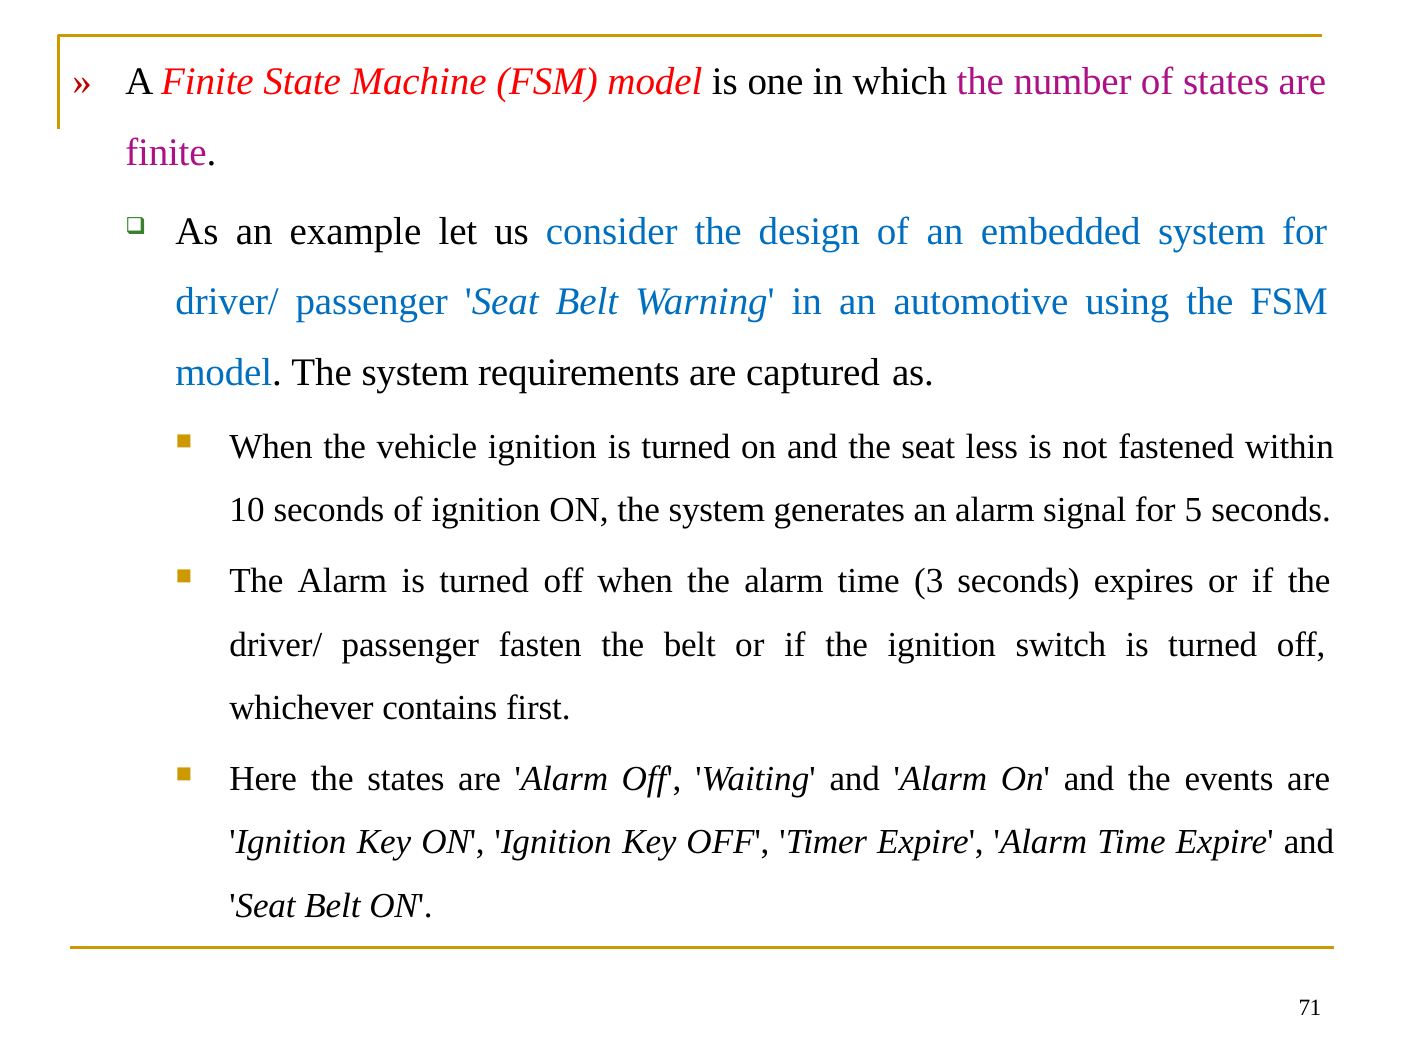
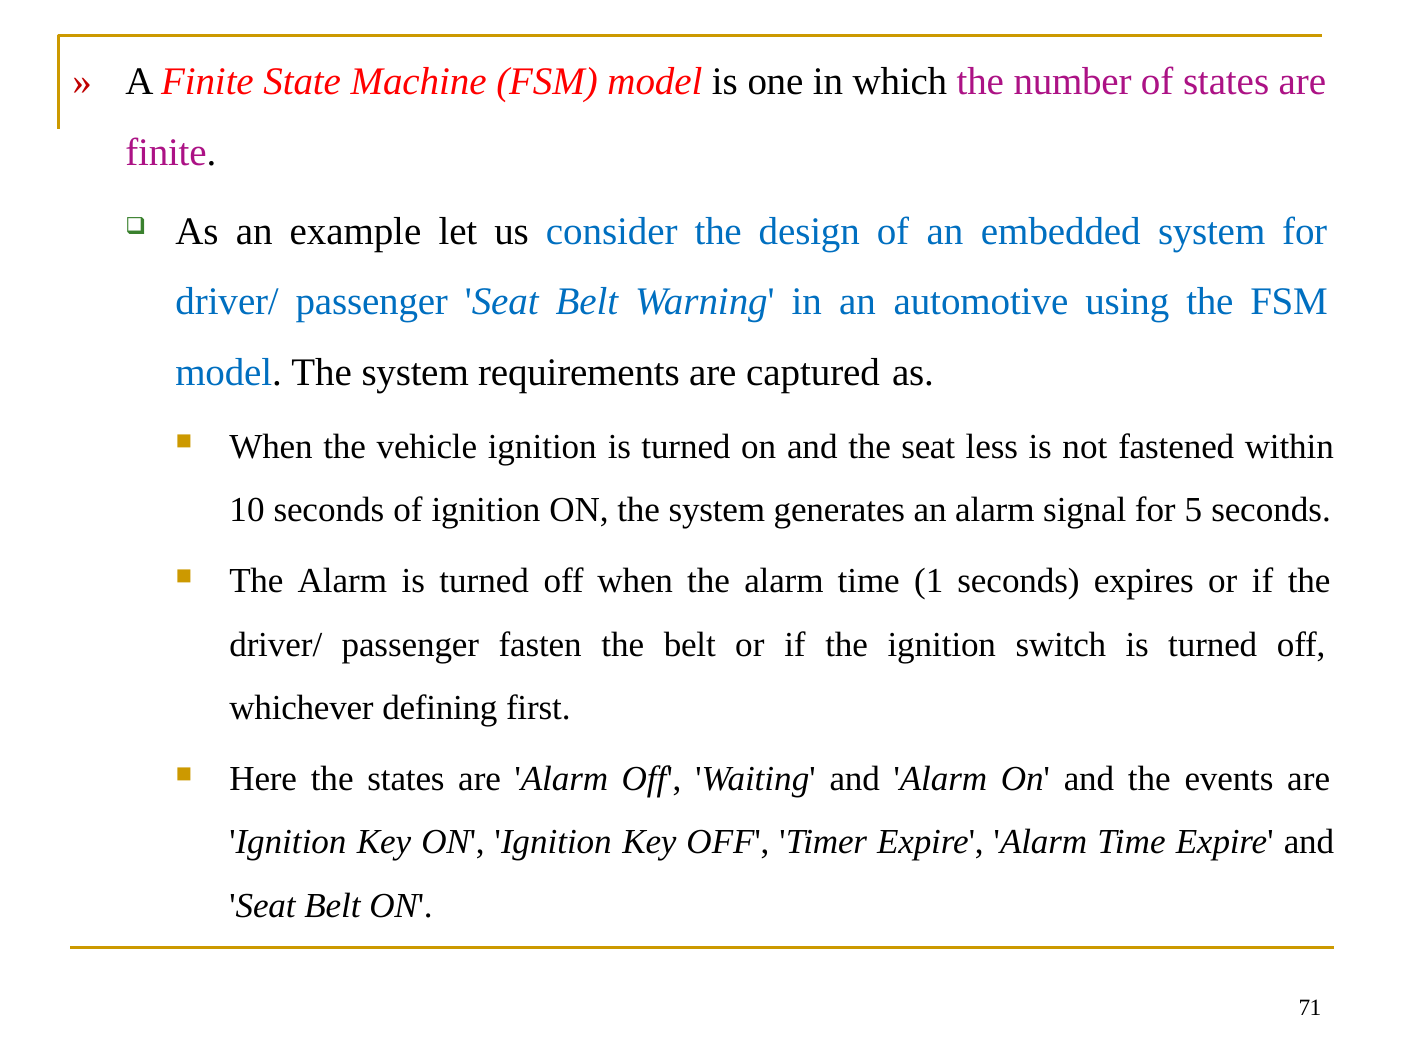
3: 3 -> 1
contains: contains -> defining
